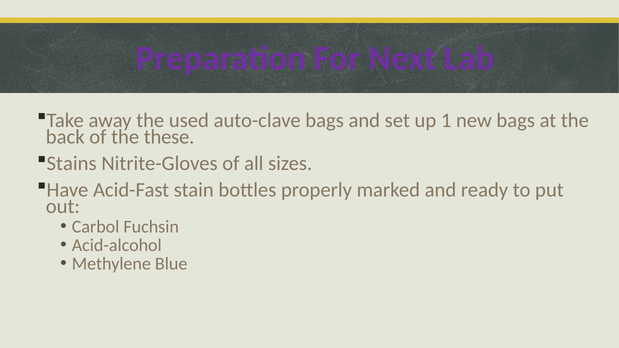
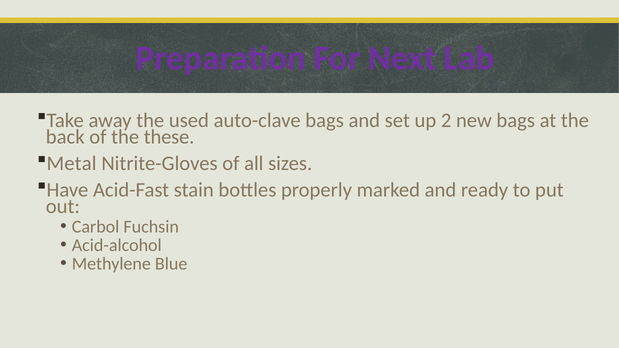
1: 1 -> 2
Stains: Stains -> Metal
